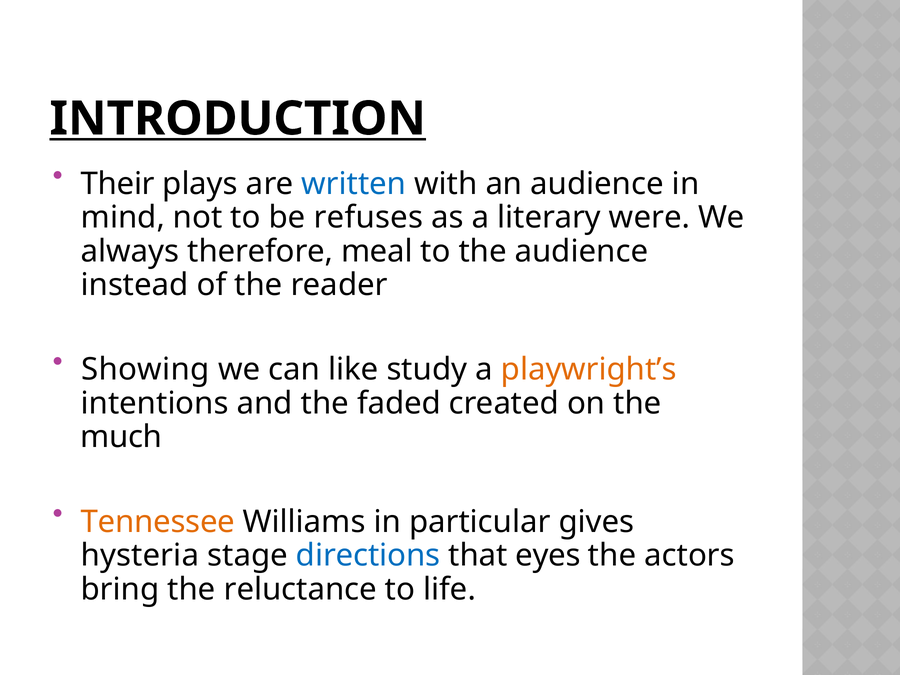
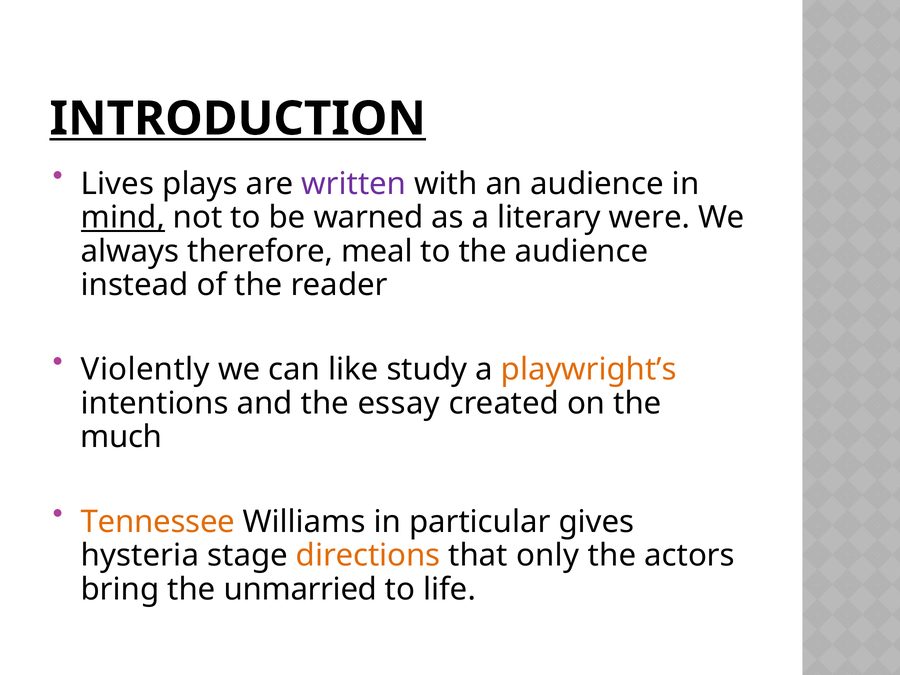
Their: Their -> Lives
written colour: blue -> purple
mind underline: none -> present
refuses: refuses -> warned
Showing: Showing -> Violently
faded: faded -> essay
directions colour: blue -> orange
eyes: eyes -> only
reluctance: reluctance -> unmarried
